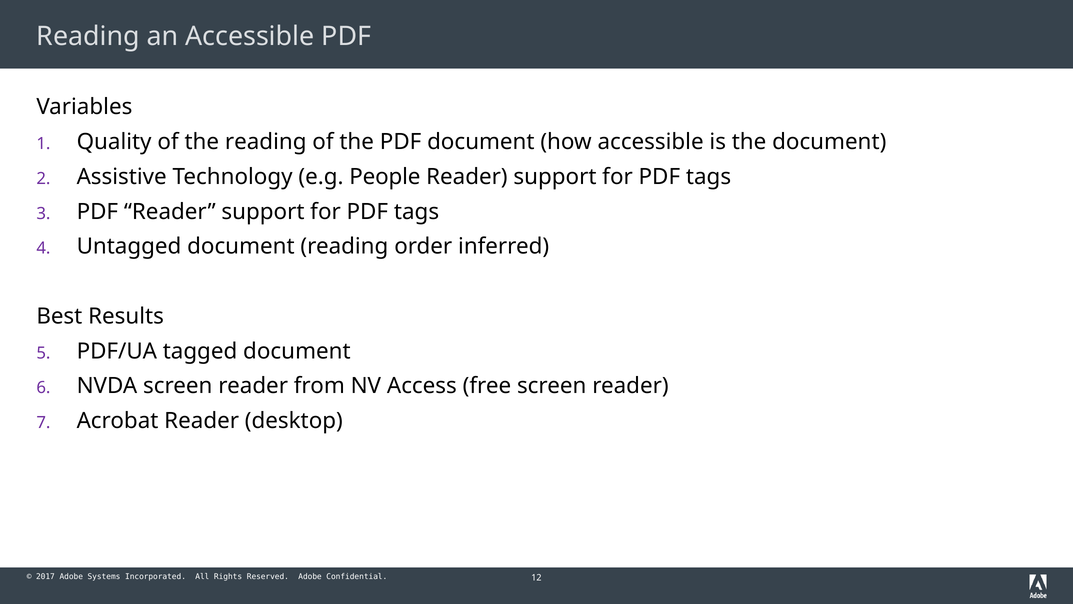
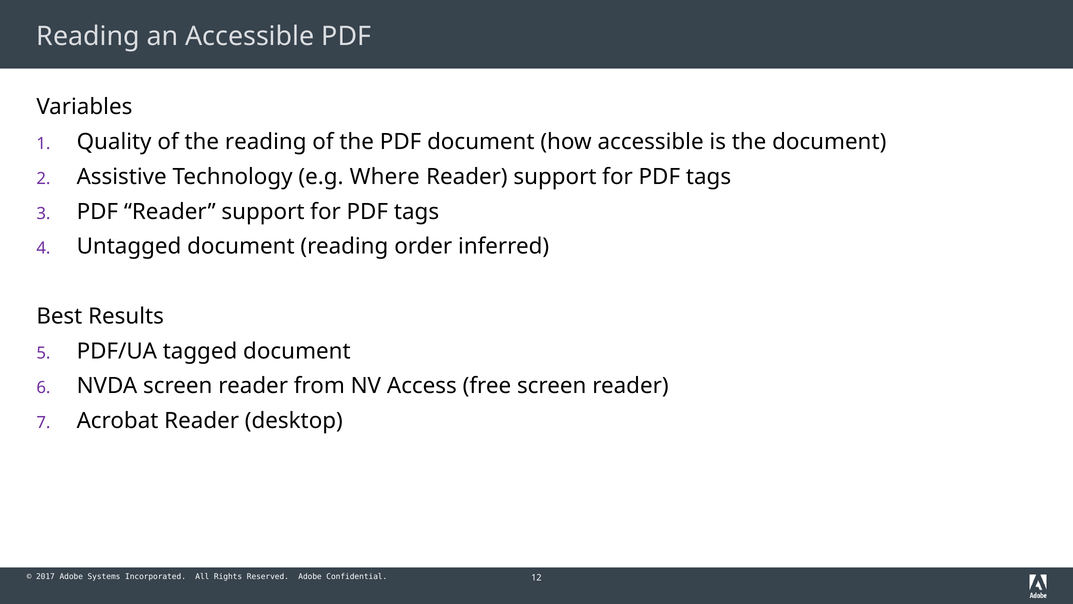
People: People -> Where
